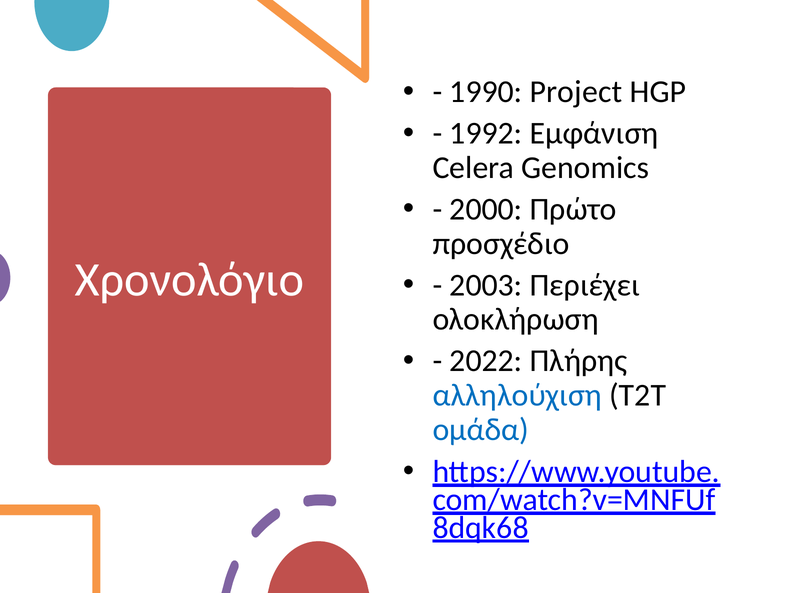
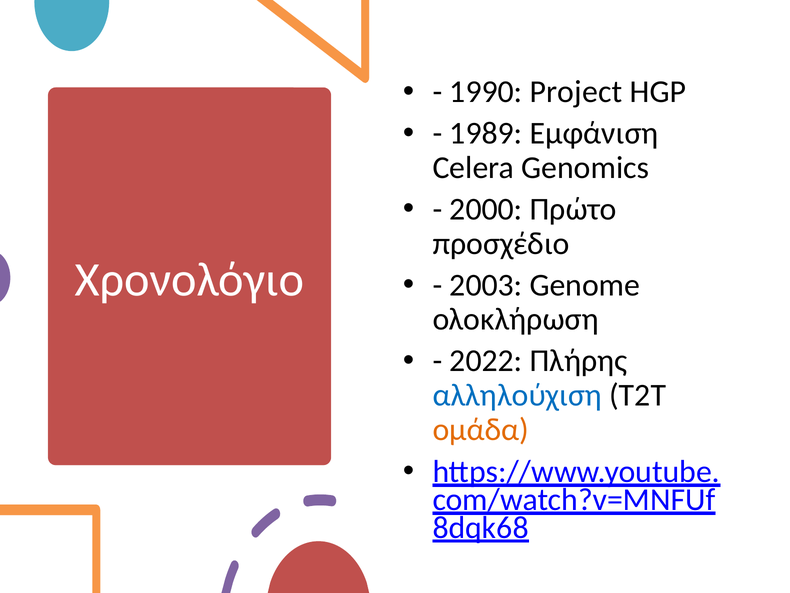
1992: 1992 -> 1989
Περιέχει: Περιέχει -> Genome
ομάδα colour: blue -> orange
